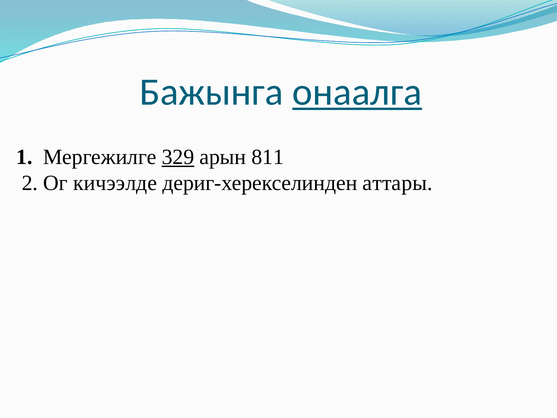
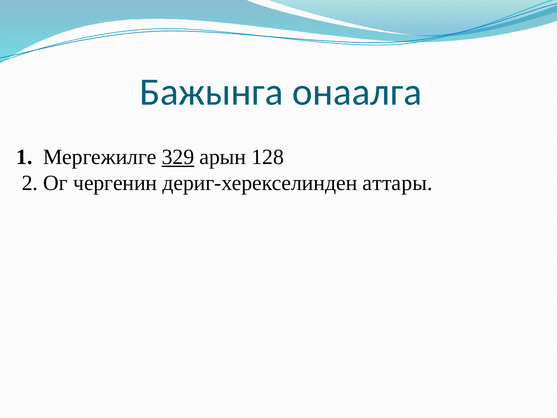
онаалга underline: present -> none
811: 811 -> 128
кичээлде: кичээлде -> чергенин
